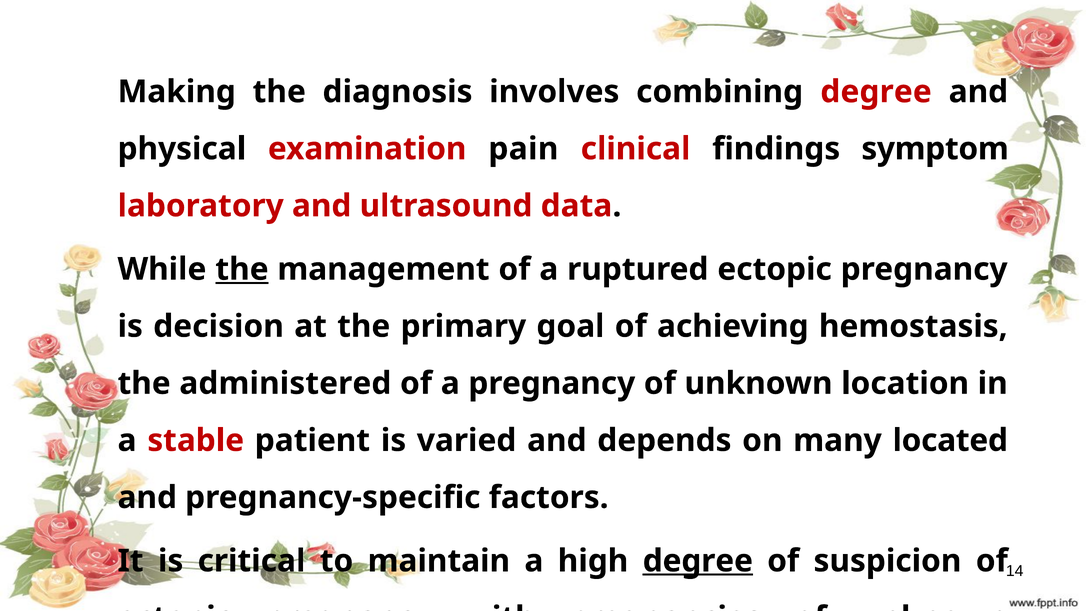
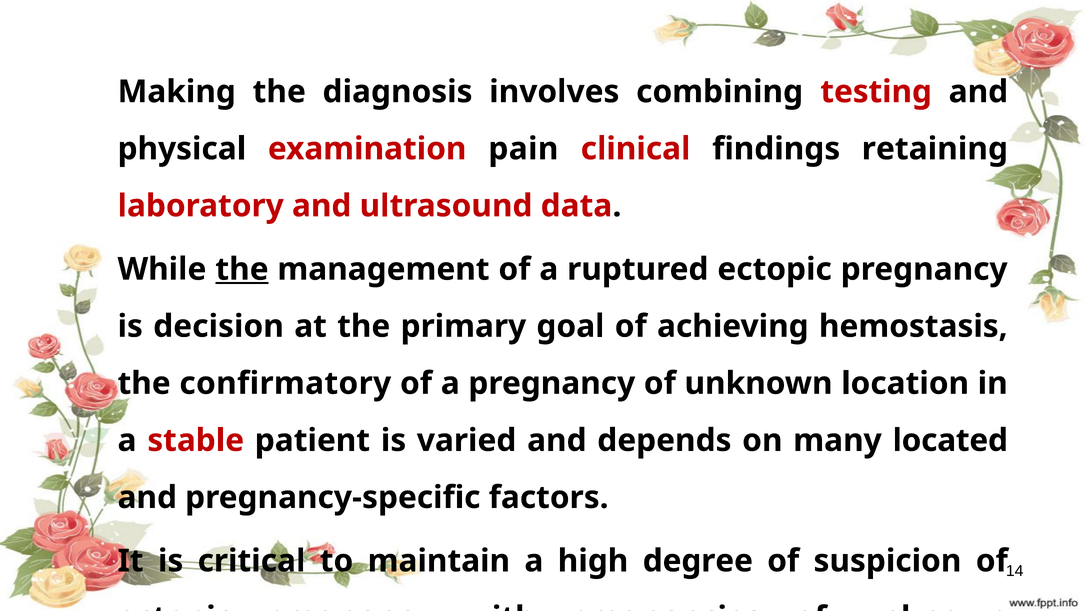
combining degree: degree -> testing
symptom: symptom -> retaining
administered: administered -> confirmatory
degree at (698, 561) underline: present -> none
